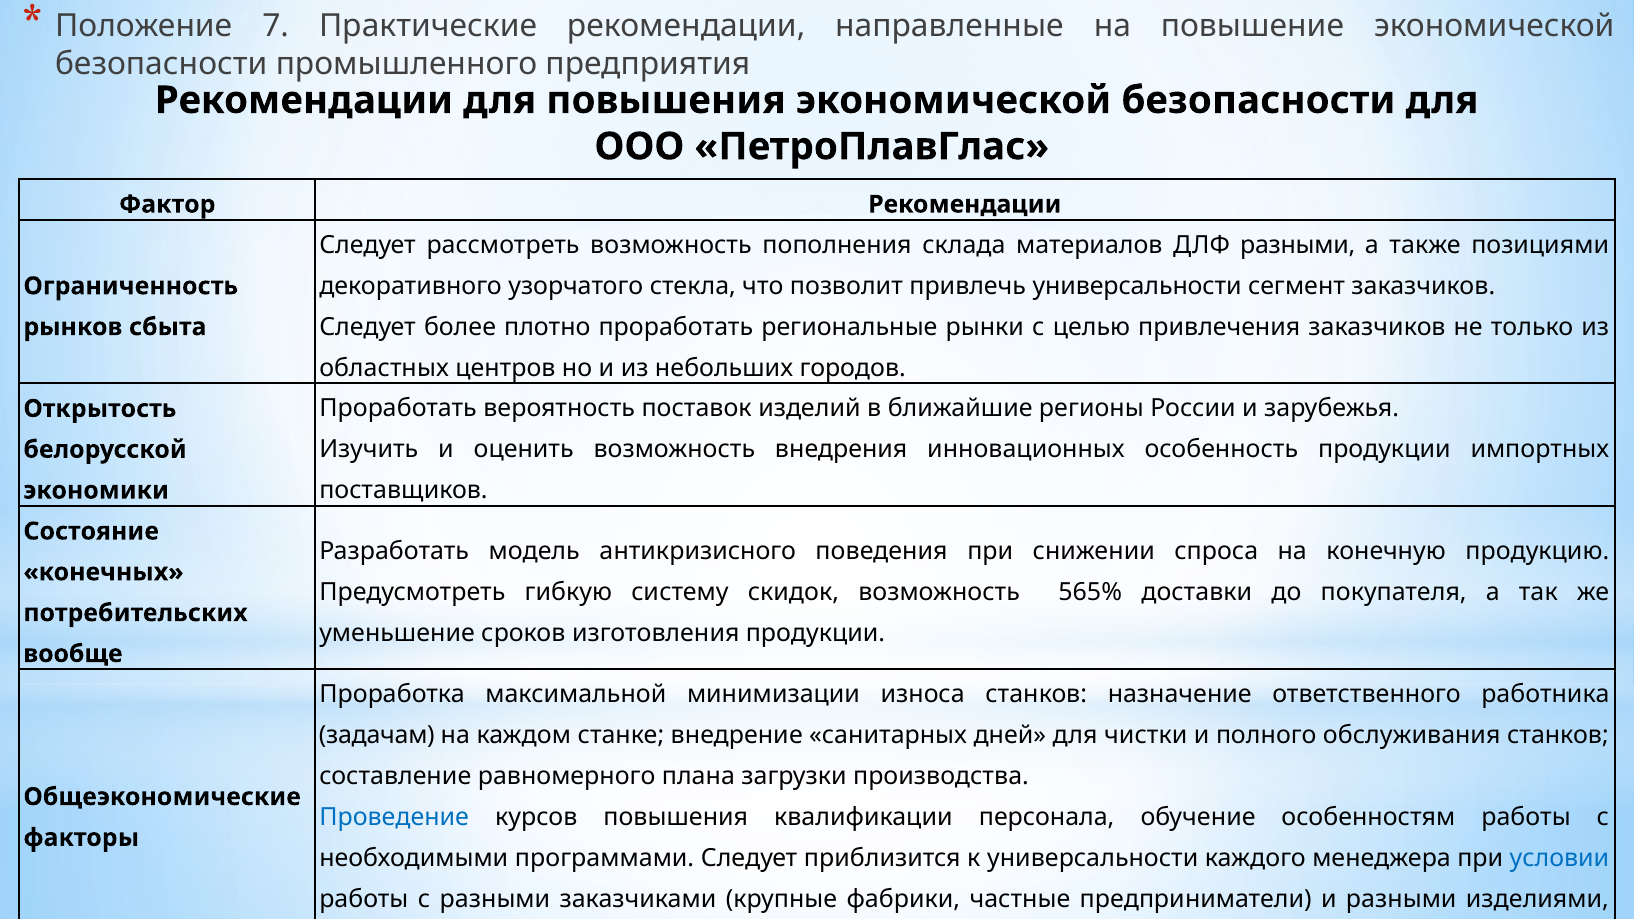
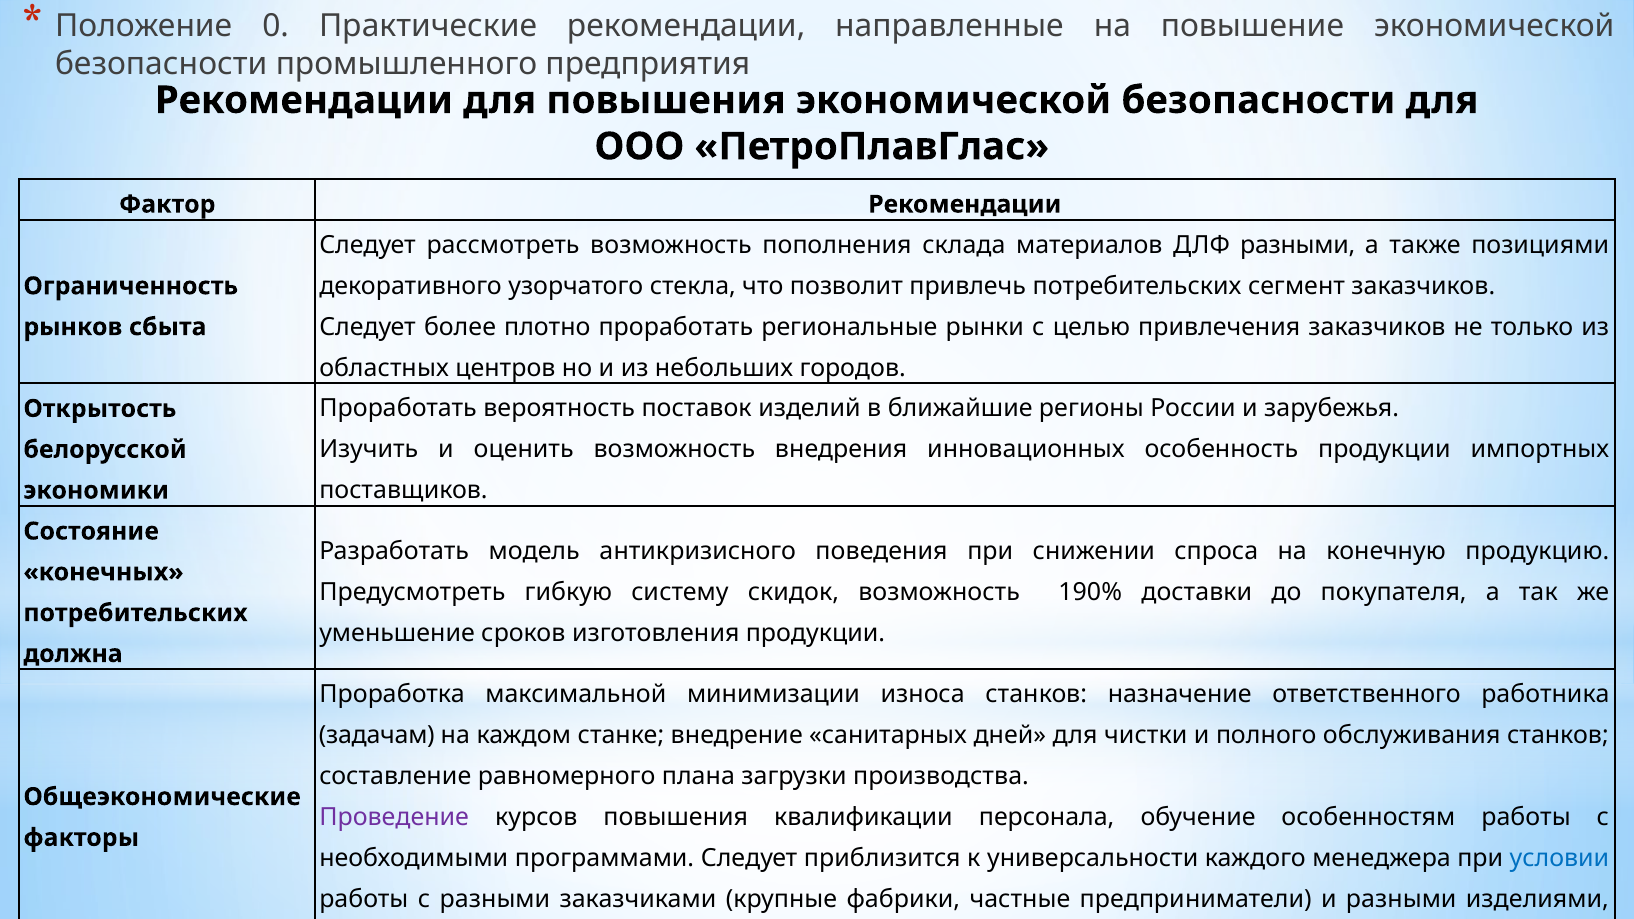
7: 7 -> 0
привлечь универсальности: универсальности -> потребительских
565%: 565% -> 190%
вообще: вообще -> должна
Проведение colour: blue -> purple
